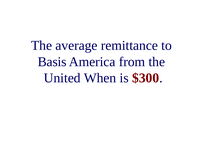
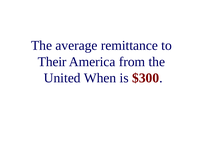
Basis: Basis -> Their
